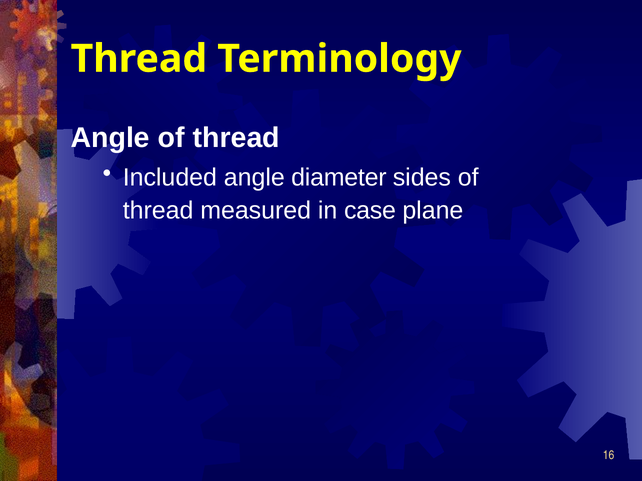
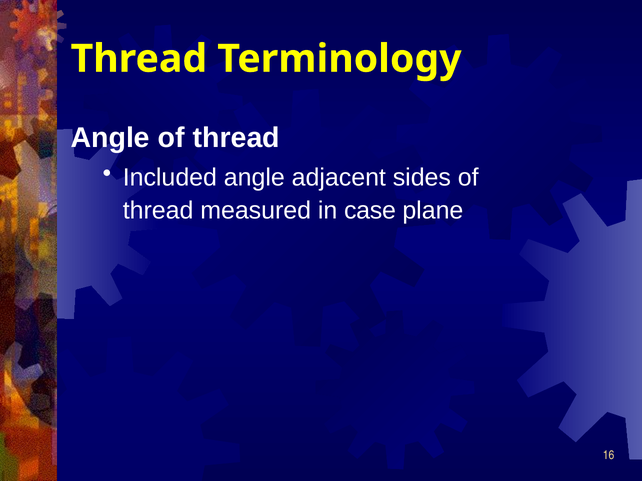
diameter: diameter -> adjacent
